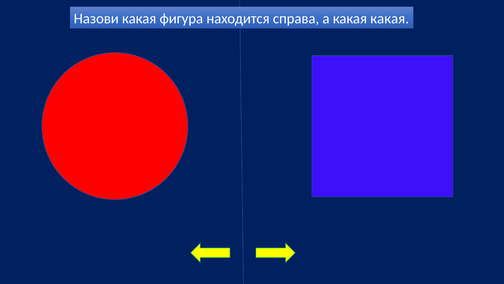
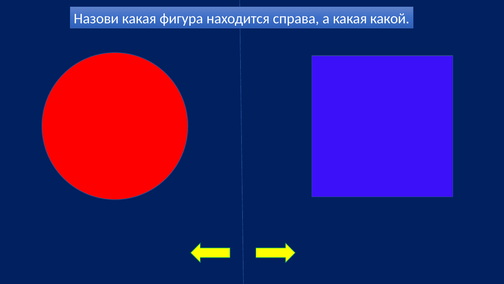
какая какая: какая -> какой
